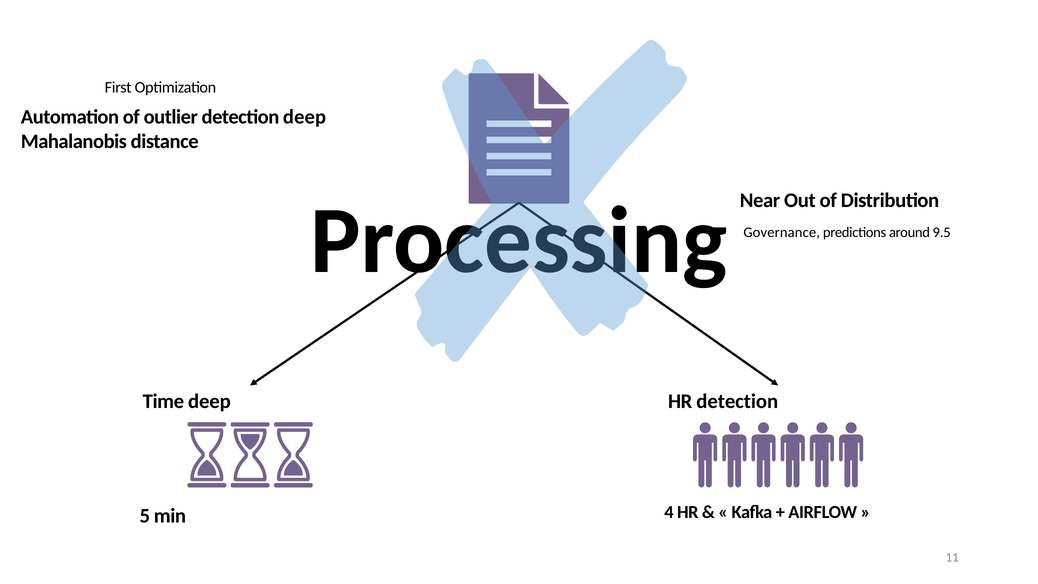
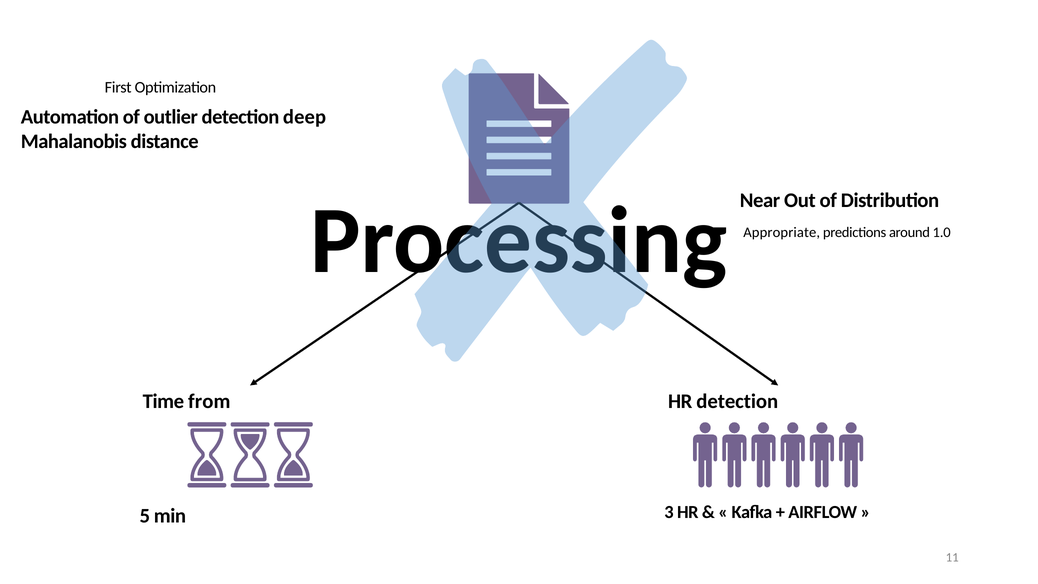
Governance: Governance -> Appropriate
9.5: 9.5 -> 1.0
Time deep: deep -> from
4: 4 -> 3
